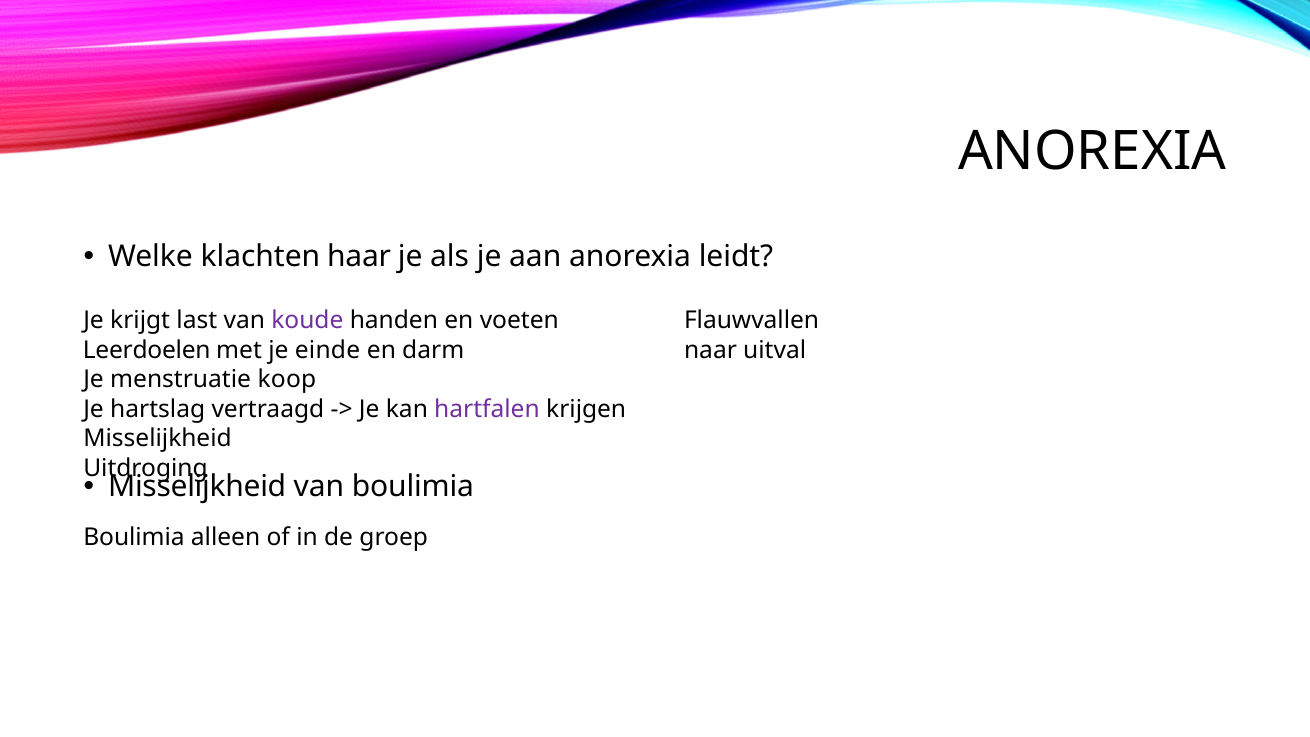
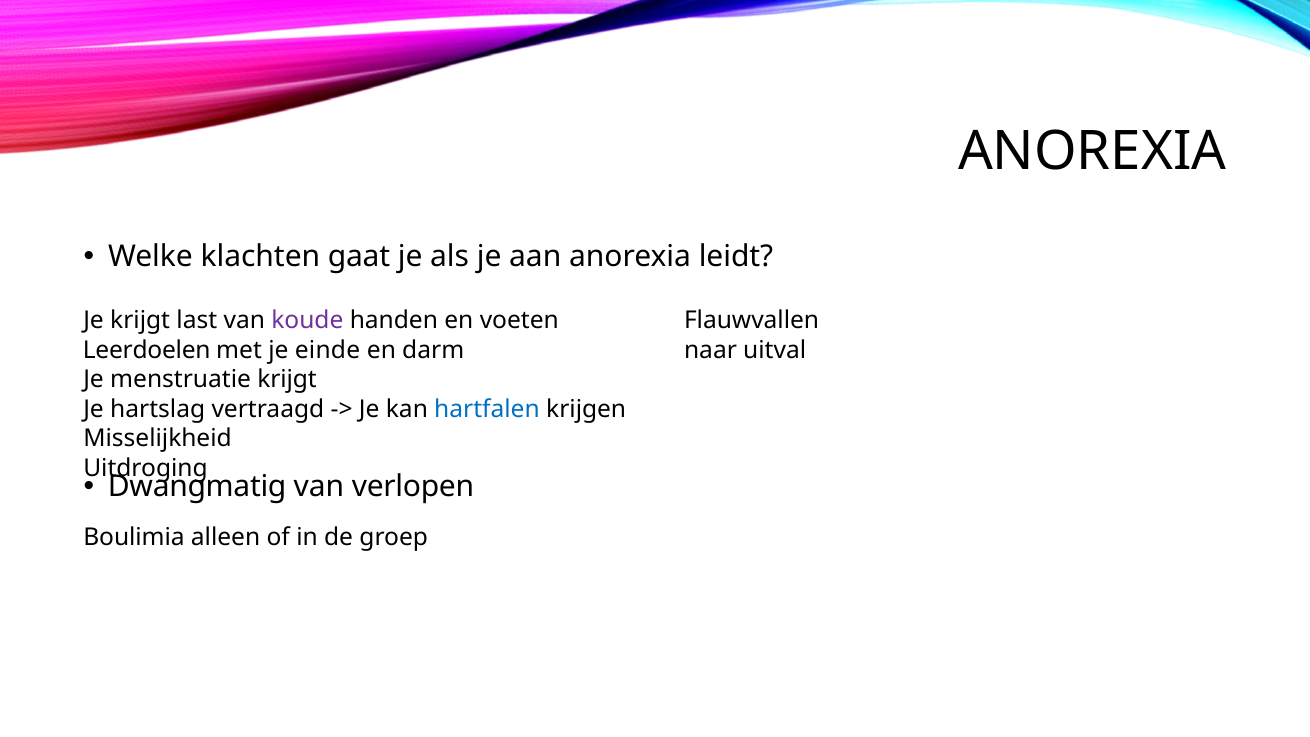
haar: haar -> gaat
menstruatie koop: koop -> krijgt
hartfalen colour: purple -> blue
Misselijkheid at (197, 487): Misselijkheid -> Dwangmatig
van boulimia: boulimia -> verlopen
